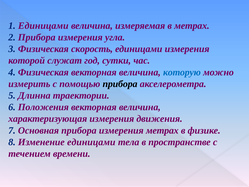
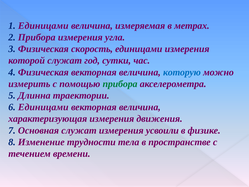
прибора at (120, 84) colour: black -> green
6 Положения: Положения -> Единицами
Основная прибора: прибора -> служат
измерения метрах: метрах -> усвоили
Изменение единицами: единицами -> трудности
